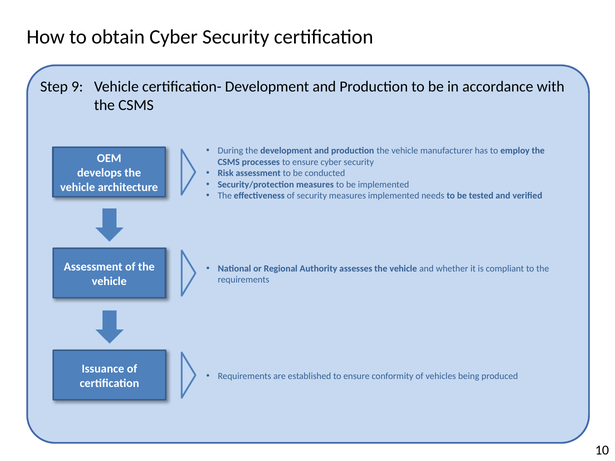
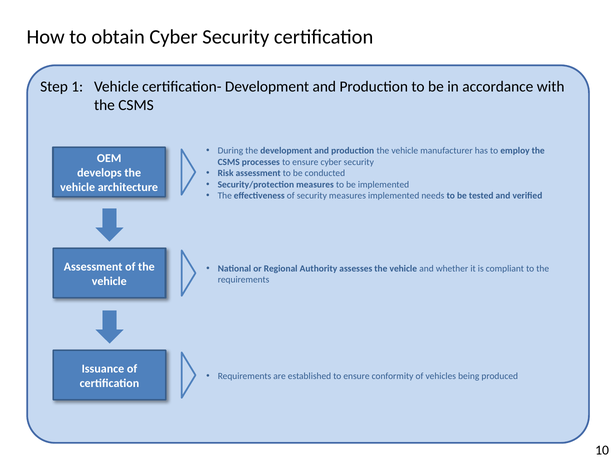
9: 9 -> 1
